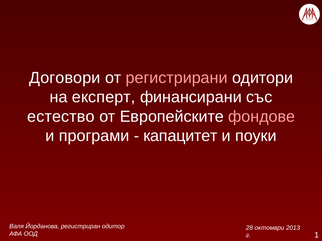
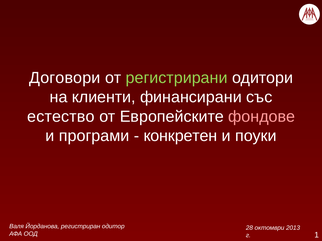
регистрирани colour: pink -> light green
експерт: експерт -> клиенти
капацитет: капацитет -> конкретен
